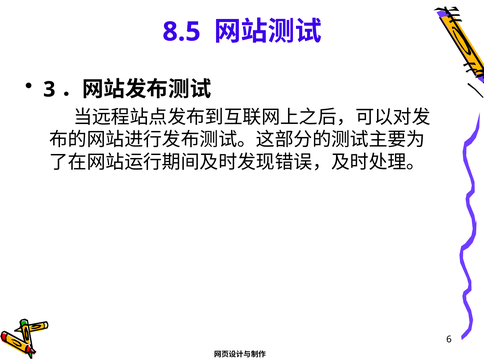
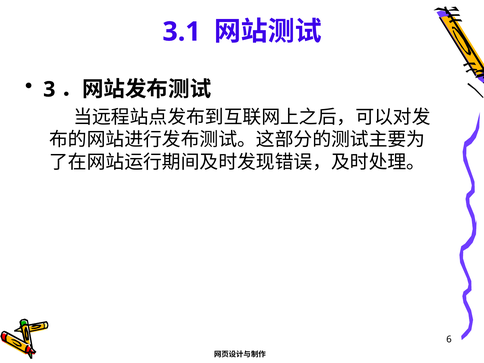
8.5: 8.5 -> 3.1
